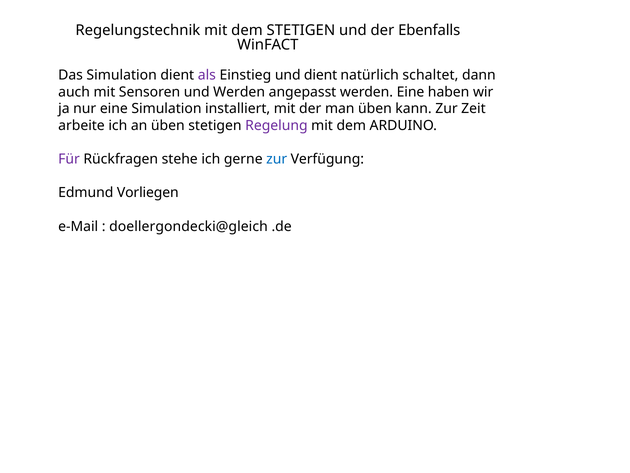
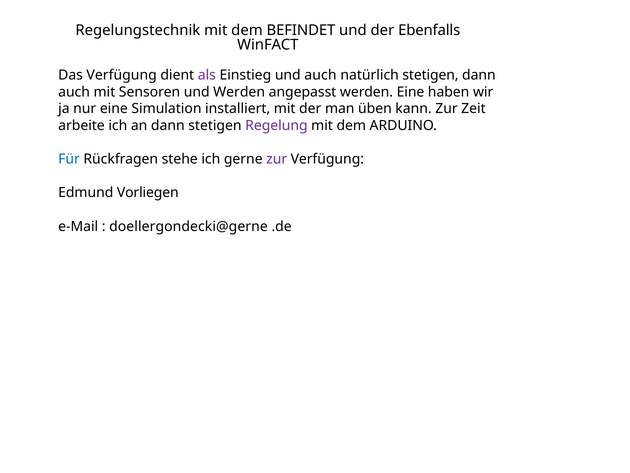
dem STETIGEN: STETIGEN -> BEFINDET
Das Simulation: Simulation -> Verfügung
und dient: dient -> auch
natürlich schaltet: schaltet -> stetigen
an üben: üben -> dann
Für colour: purple -> blue
zur at (277, 159) colour: blue -> purple
doellergondecki@gleich: doellergondecki@gleich -> doellergondecki@gerne
